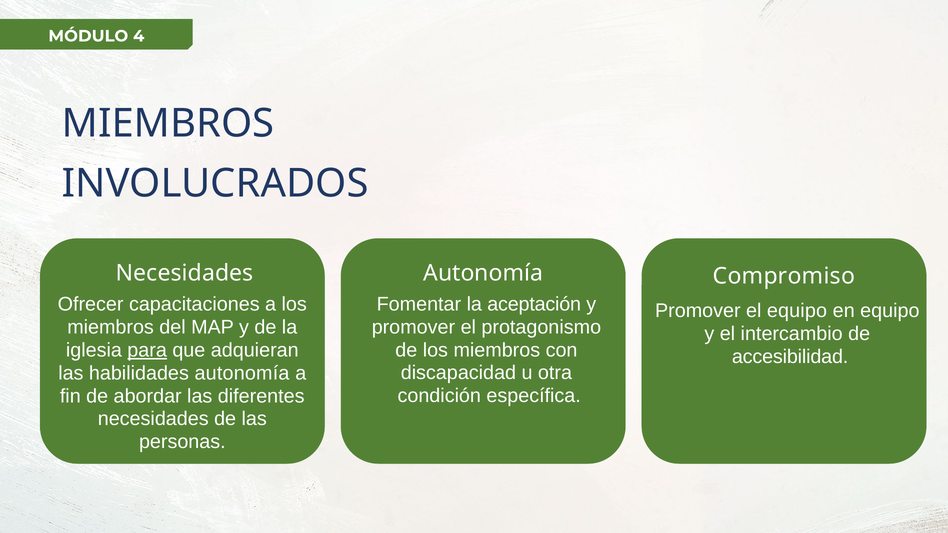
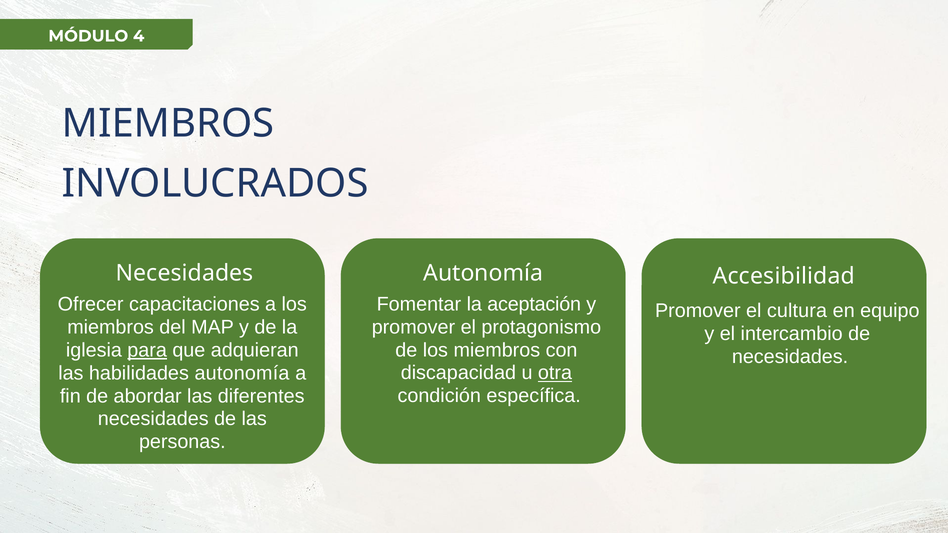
Compromiso: Compromiso -> Accesibilidad
el equipo: equipo -> cultura
accesibilidad at (790, 357): accesibilidad -> necesidades
otra underline: none -> present
